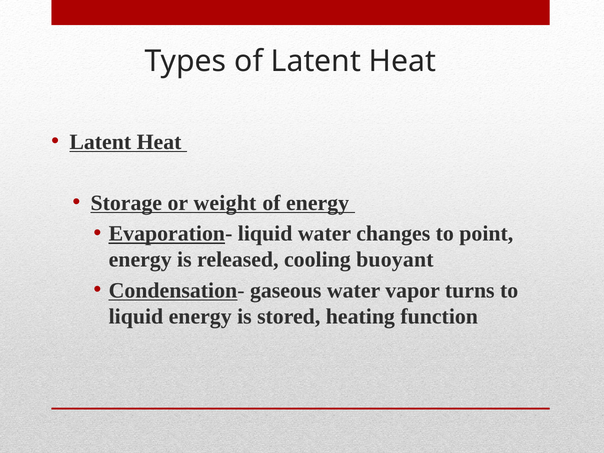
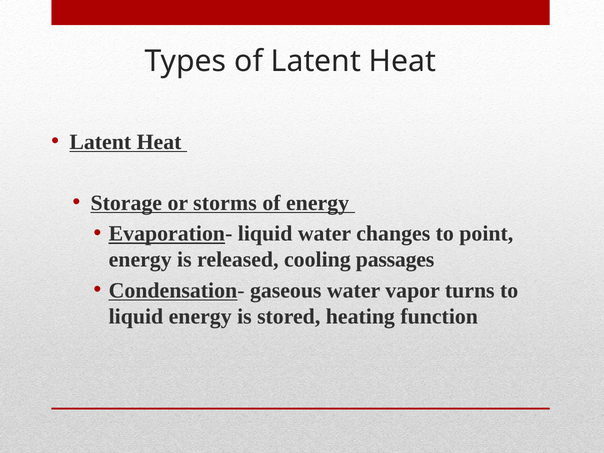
weight: weight -> storms
buoyant: buoyant -> passages
